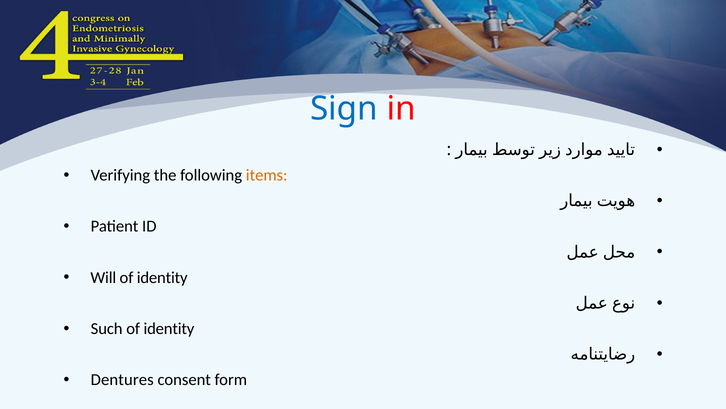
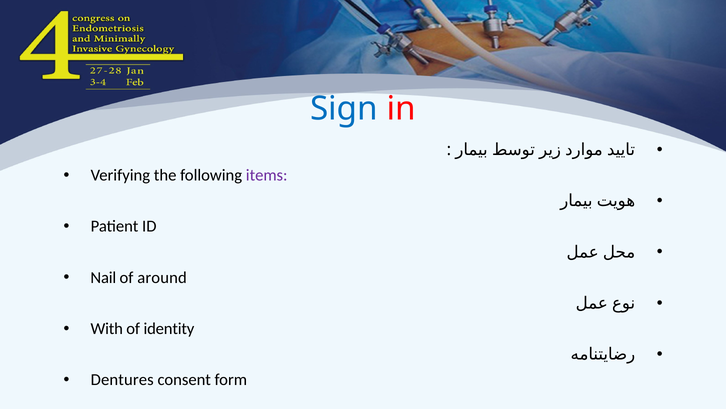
items colour: orange -> purple
Will: Will -> Nail
identity at (162, 277): identity -> around
Such: Such -> With
